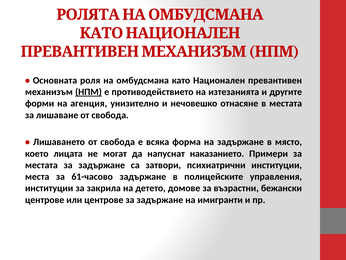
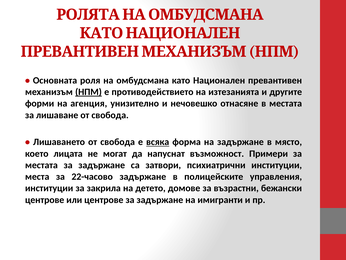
всяка underline: none -> present
наказанието: наказанието -> възможност
61-часово: 61-часово -> 22-часово
